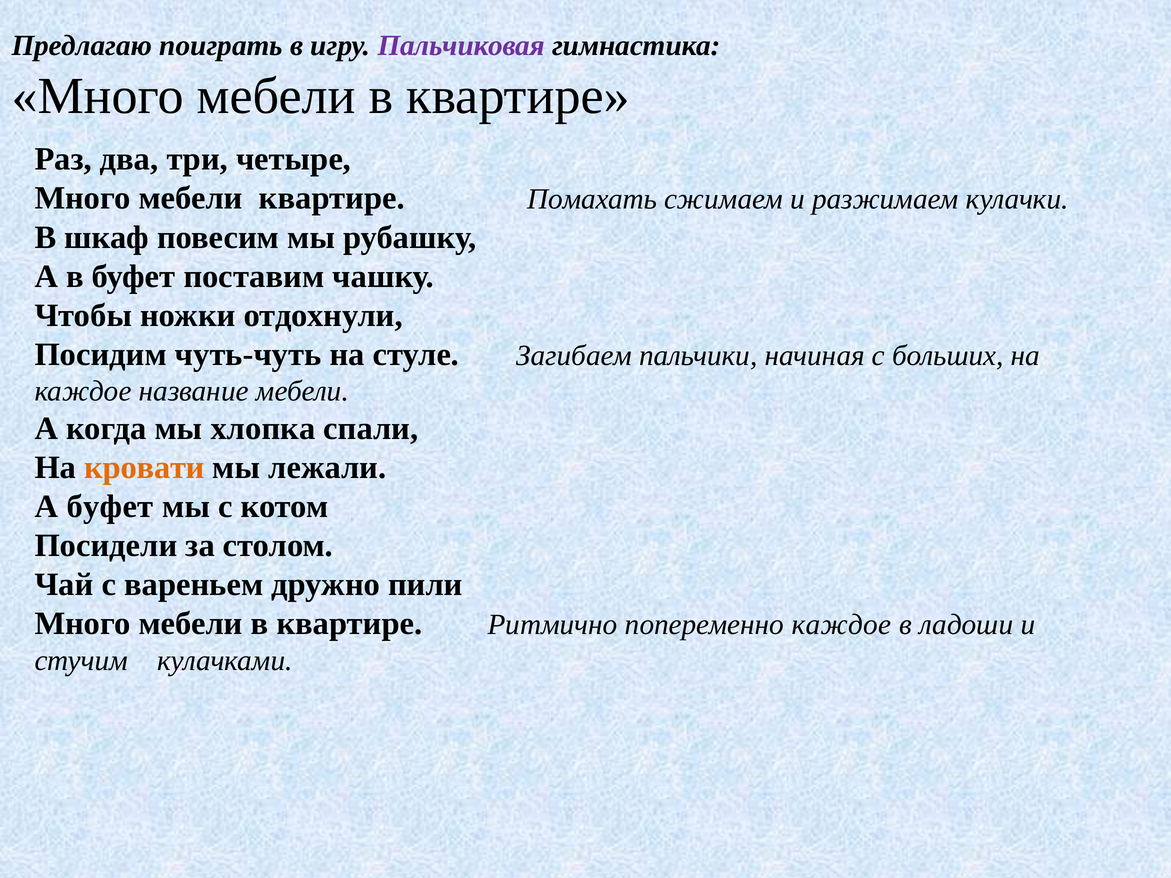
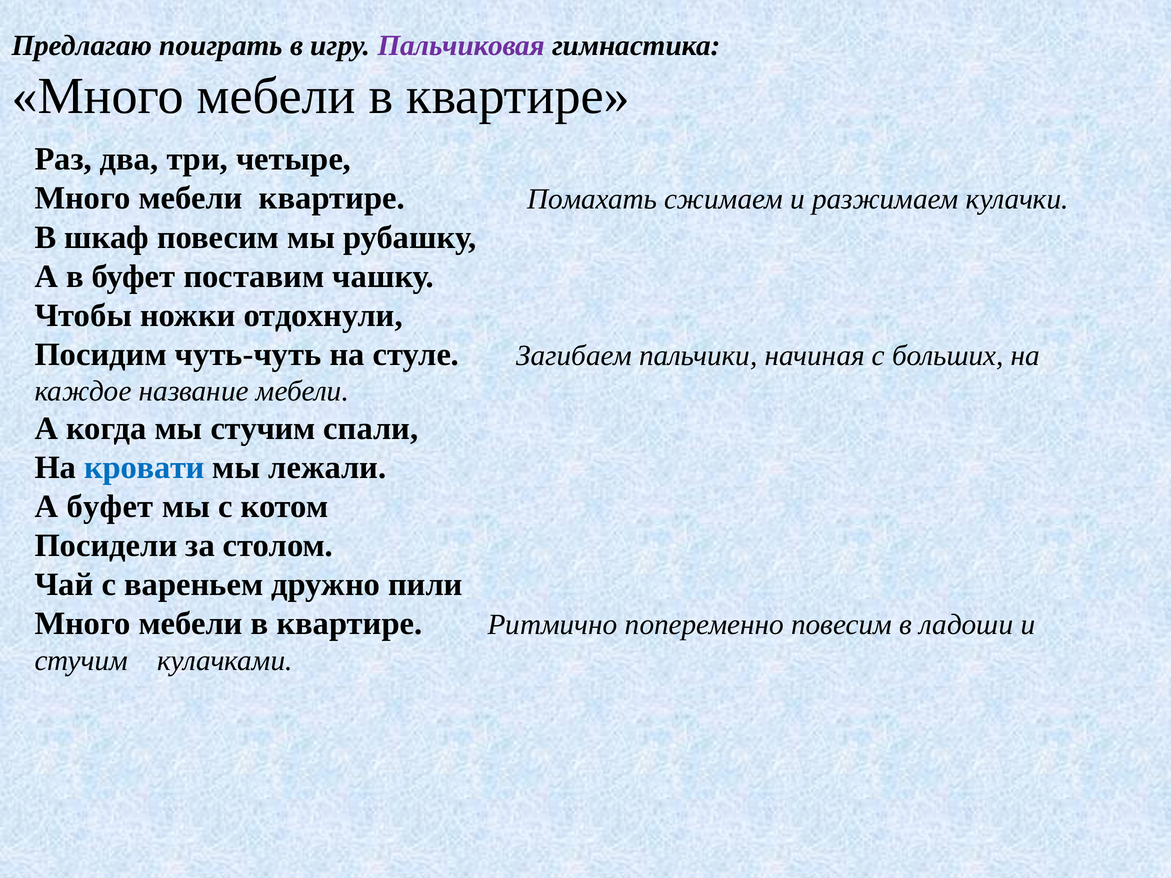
мы хлопка: хлопка -> стучим
кровати colour: orange -> blue
попеременно каждое: каждое -> повесим
